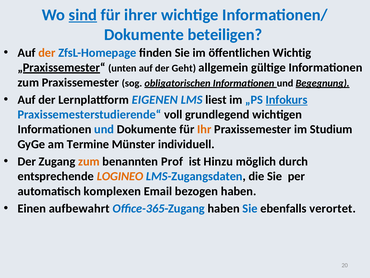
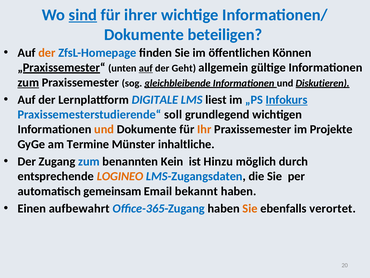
Wichtig: Wichtig -> Können
auf at (146, 68) underline: none -> present
zum at (28, 82) underline: none -> present
obligatorischen: obligatorischen -> gleichbleibende
Begegnung: Begegnung -> Diskutieren
EIGENEN: EIGENEN -> DIGITALE
voll: voll -> soll
und at (104, 129) colour: blue -> orange
Studium: Studium -> Projekte
individuell: individuell -> inhaltliche
zum at (89, 161) colour: orange -> blue
Prof: Prof -> Kein
komplexen: komplexen -> gemeinsam
bezogen: bezogen -> bekannt
Sie at (250, 208) colour: blue -> orange
